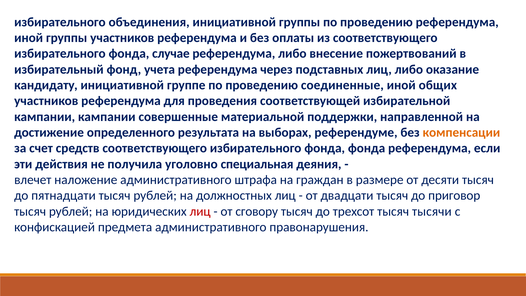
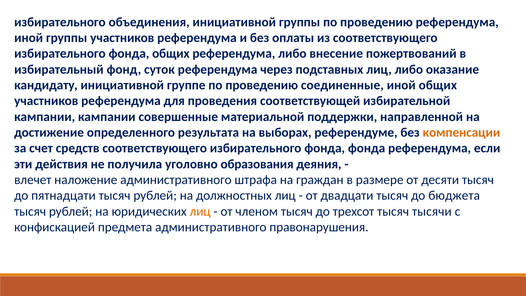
фонда случае: случае -> общих
учета: учета -> суток
специальная: специальная -> образования
приговор: приговор -> бюджета
лиц at (200, 211) colour: red -> orange
сговору: сговору -> членом
